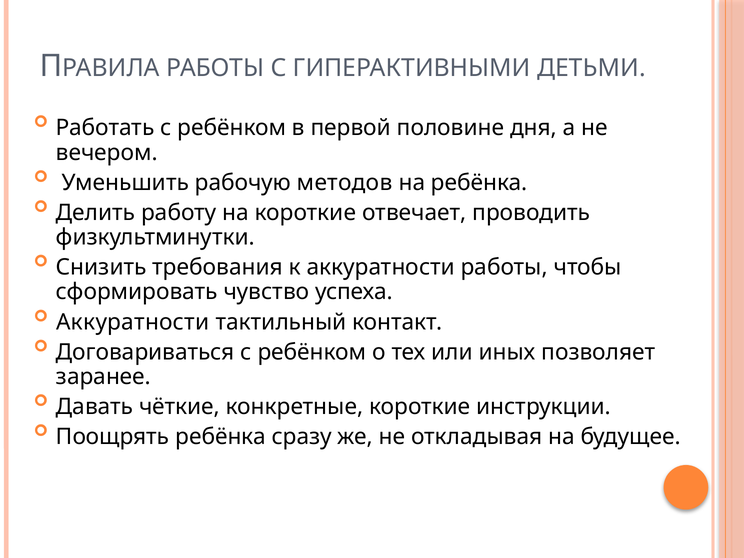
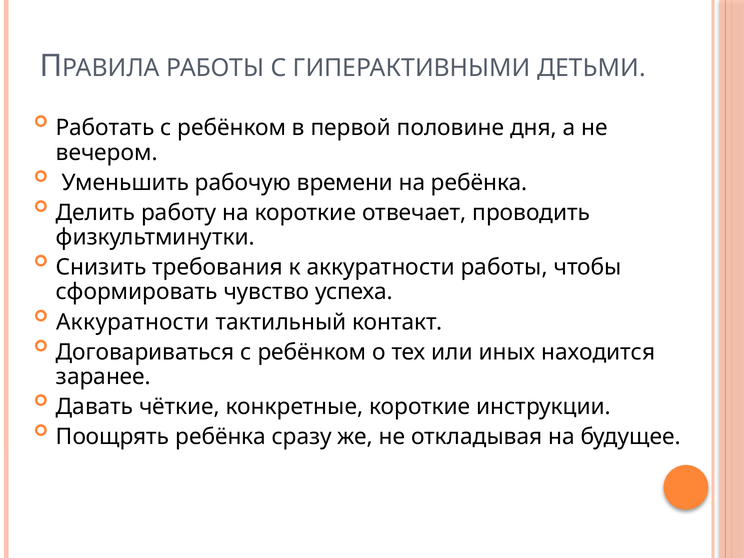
методов: методов -> времени
позволяет: позволяет -> находится
